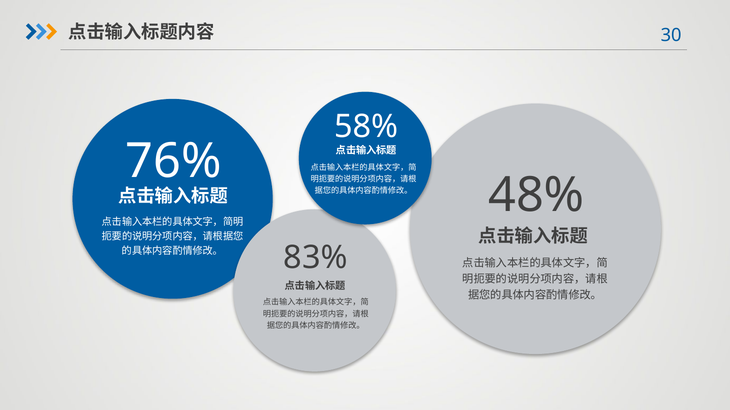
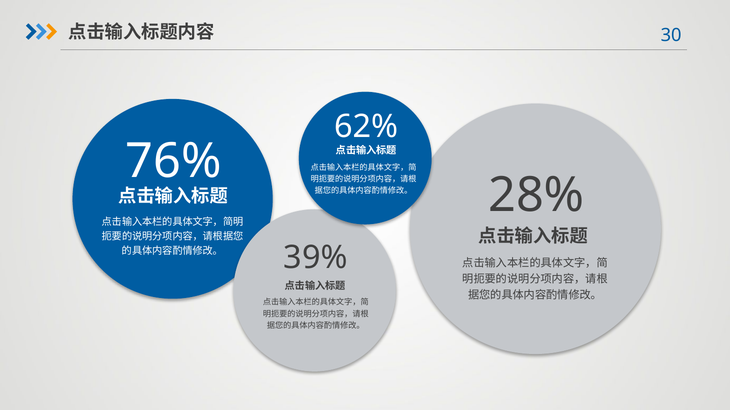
58%: 58% -> 62%
48%: 48% -> 28%
83%: 83% -> 39%
